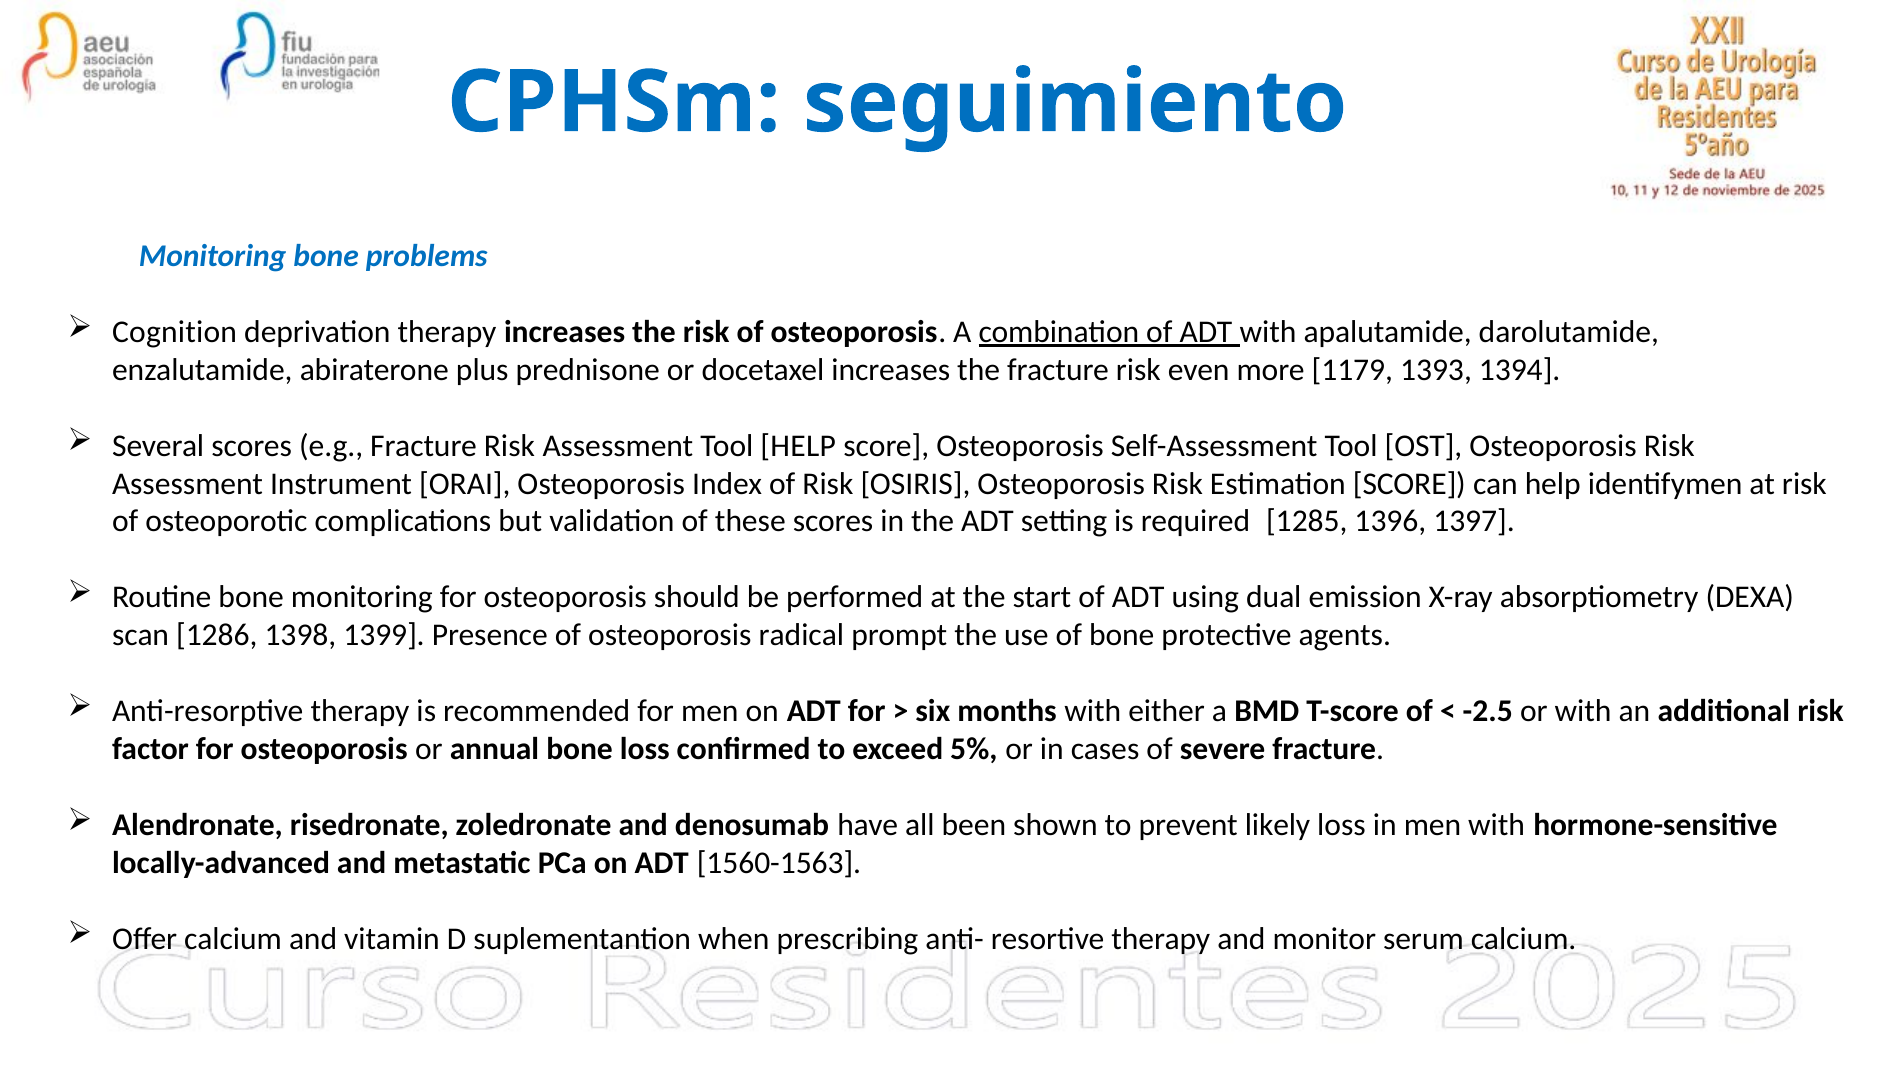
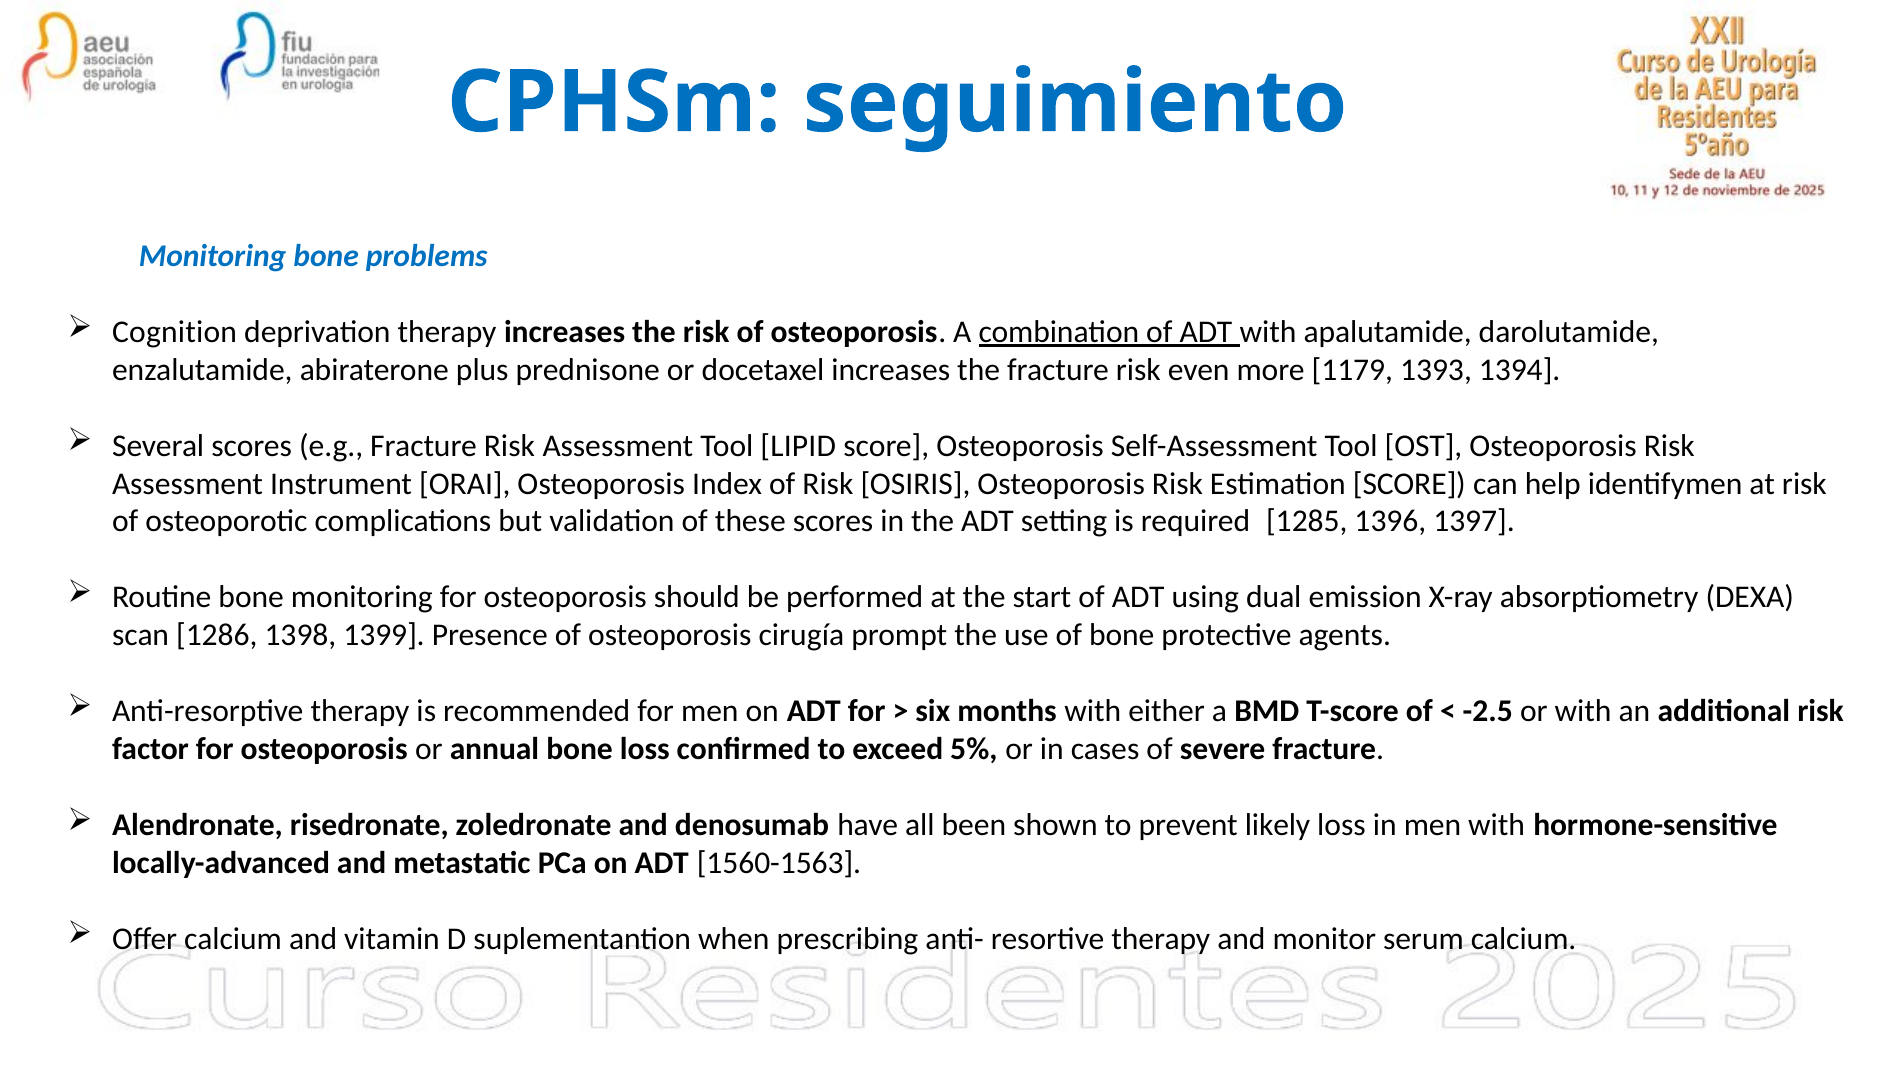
Tool HELP: HELP -> LIPID
radical: radical -> cirugía
